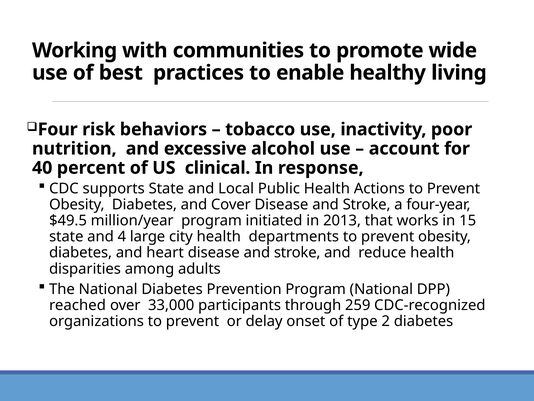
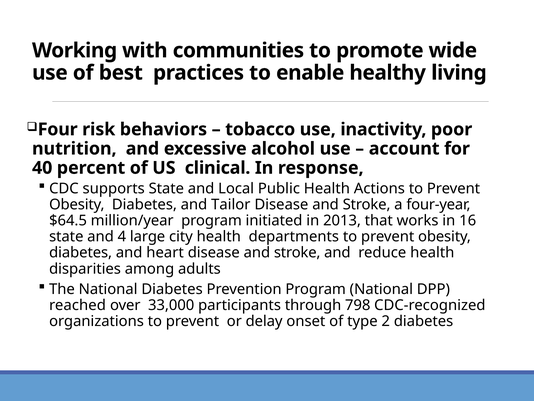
Cover: Cover -> Tailor
$49.5: $49.5 -> $64.5
15: 15 -> 16
259: 259 -> 798
